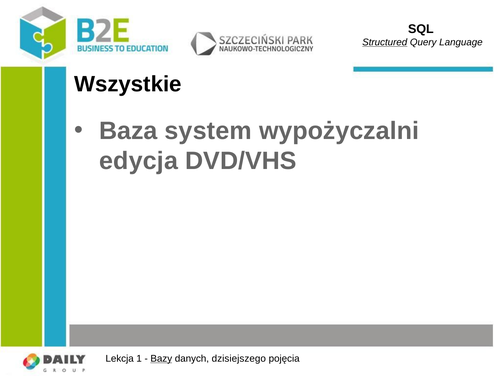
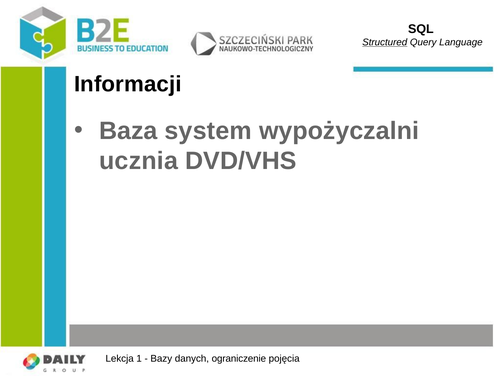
Wszystkie: Wszystkie -> Informacji
edycja: edycja -> ucznia
Bazy underline: present -> none
dzisiejszego: dzisiejszego -> ograniczenie
